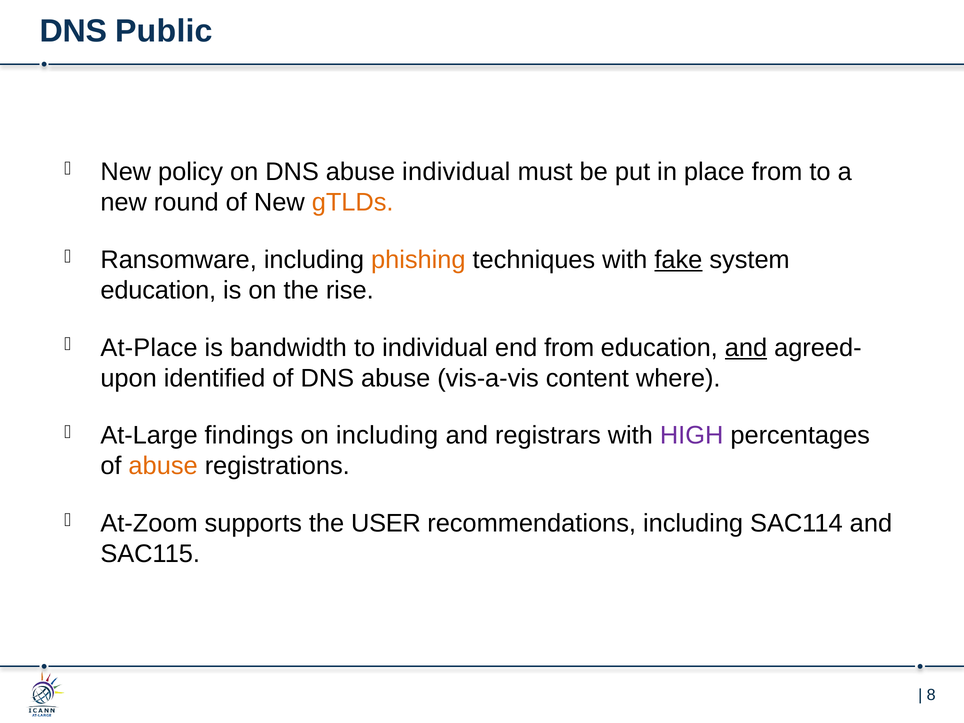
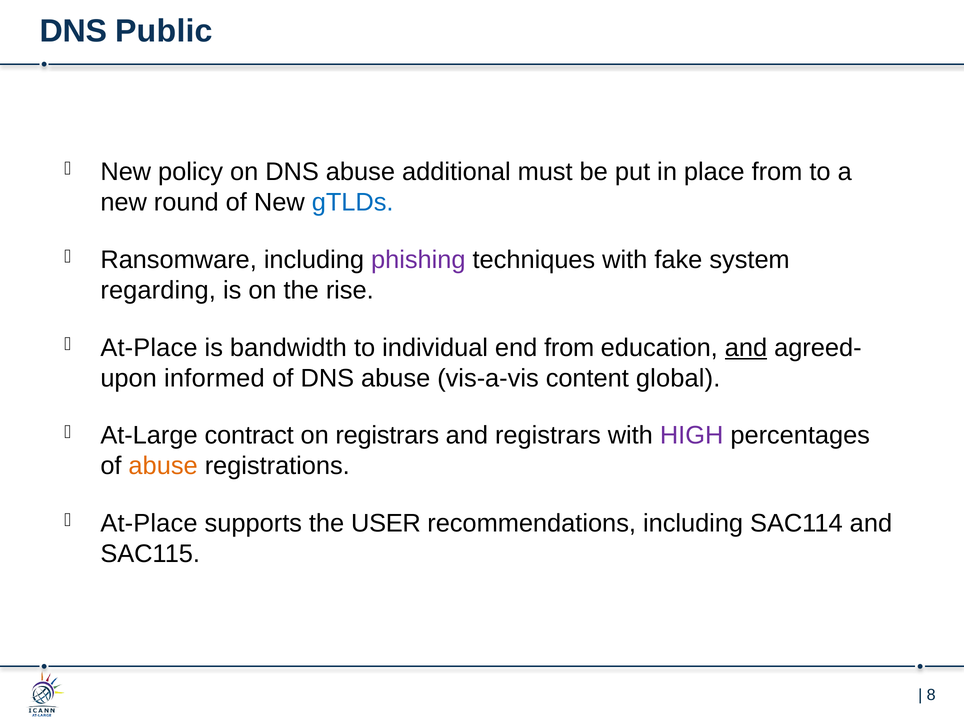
abuse individual: individual -> additional
gTLDs colour: orange -> blue
phishing colour: orange -> purple
fake underline: present -> none
education at (158, 290): education -> regarding
identified: identified -> informed
where: where -> global
findings: findings -> contract
on including: including -> registrars
At-Zoom at (149, 523): At-Zoom -> At-Place
